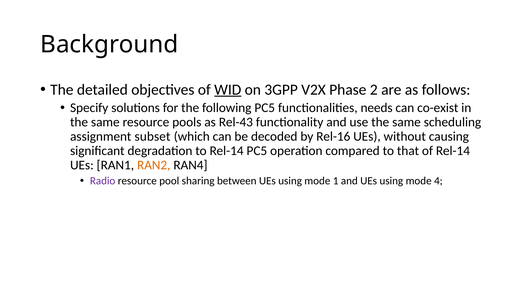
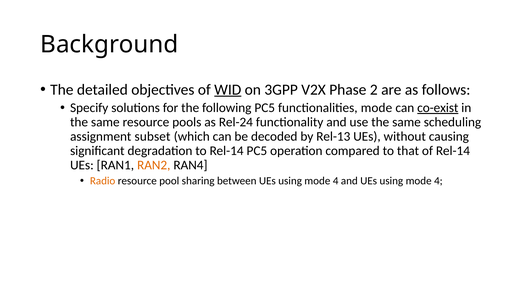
functionalities needs: needs -> mode
co-exist underline: none -> present
Rel-43: Rel-43 -> Rel-24
Rel-16: Rel-16 -> Rel-13
Radio colour: purple -> orange
1 at (336, 181): 1 -> 4
